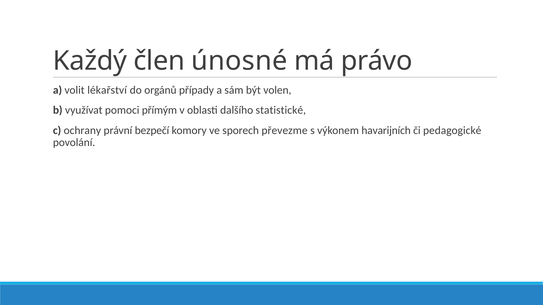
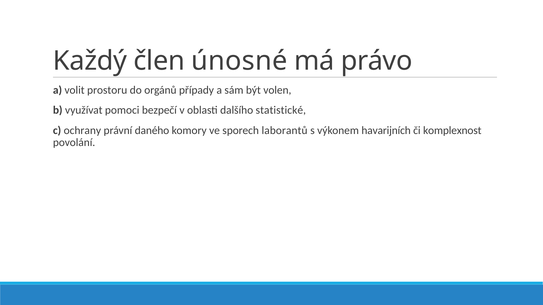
lékařství: lékařství -> prostoru
přímým: přímým -> bezpečí
bezpečí: bezpečí -> daného
převezme: převezme -> laborantů
pedagogické: pedagogické -> komplexnost
